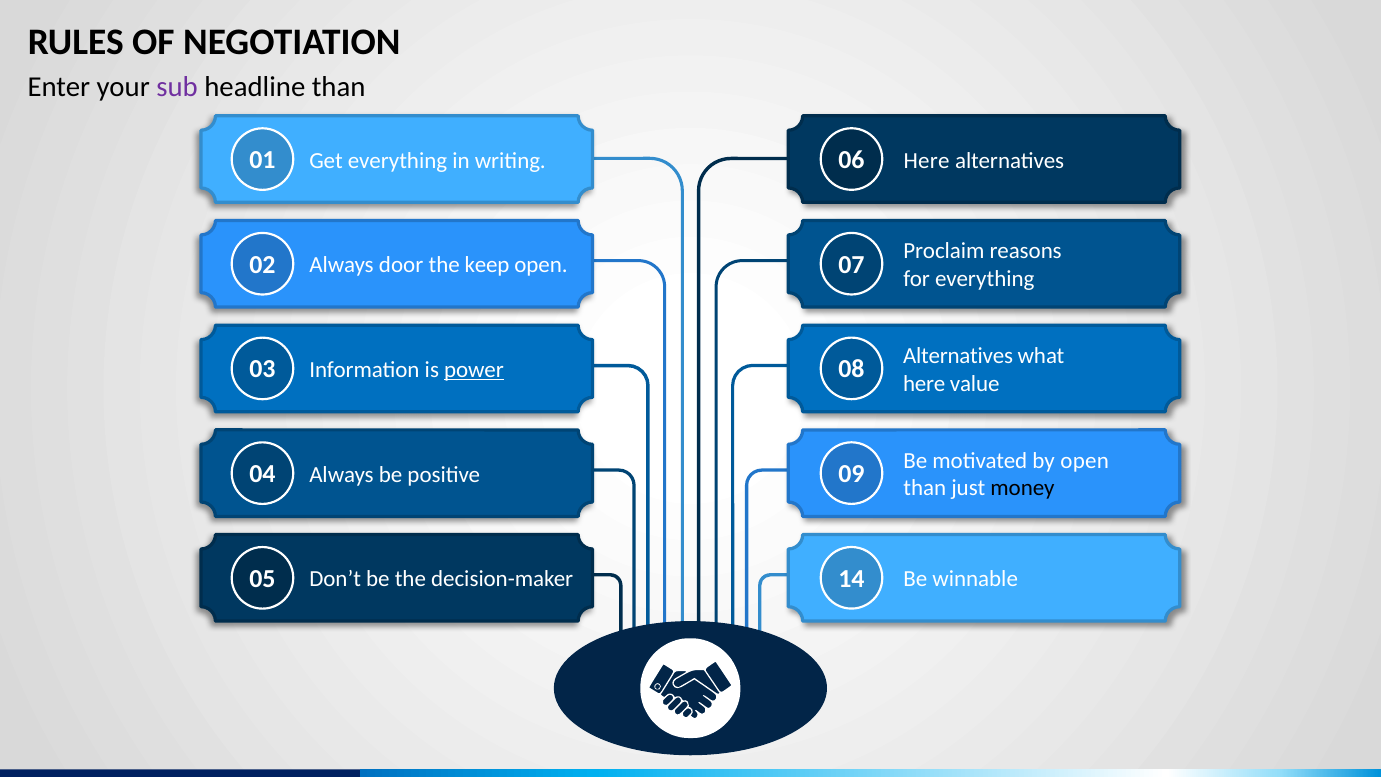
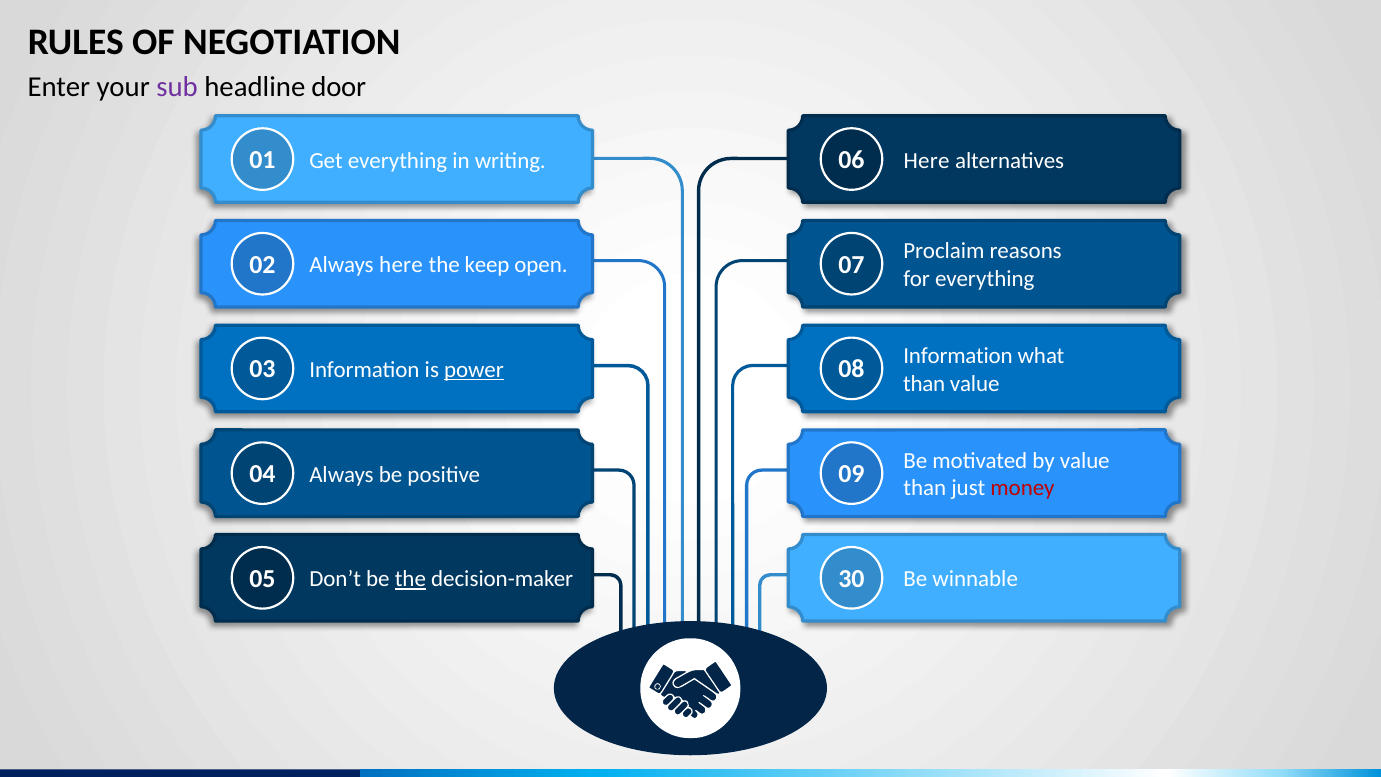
headline than: than -> door
Always door: door -> here
Alternatives at (958, 356): Alternatives -> Information
here at (924, 383): here -> than
by open: open -> value
money colour: black -> red
14: 14 -> 30
the at (410, 579) underline: none -> present
